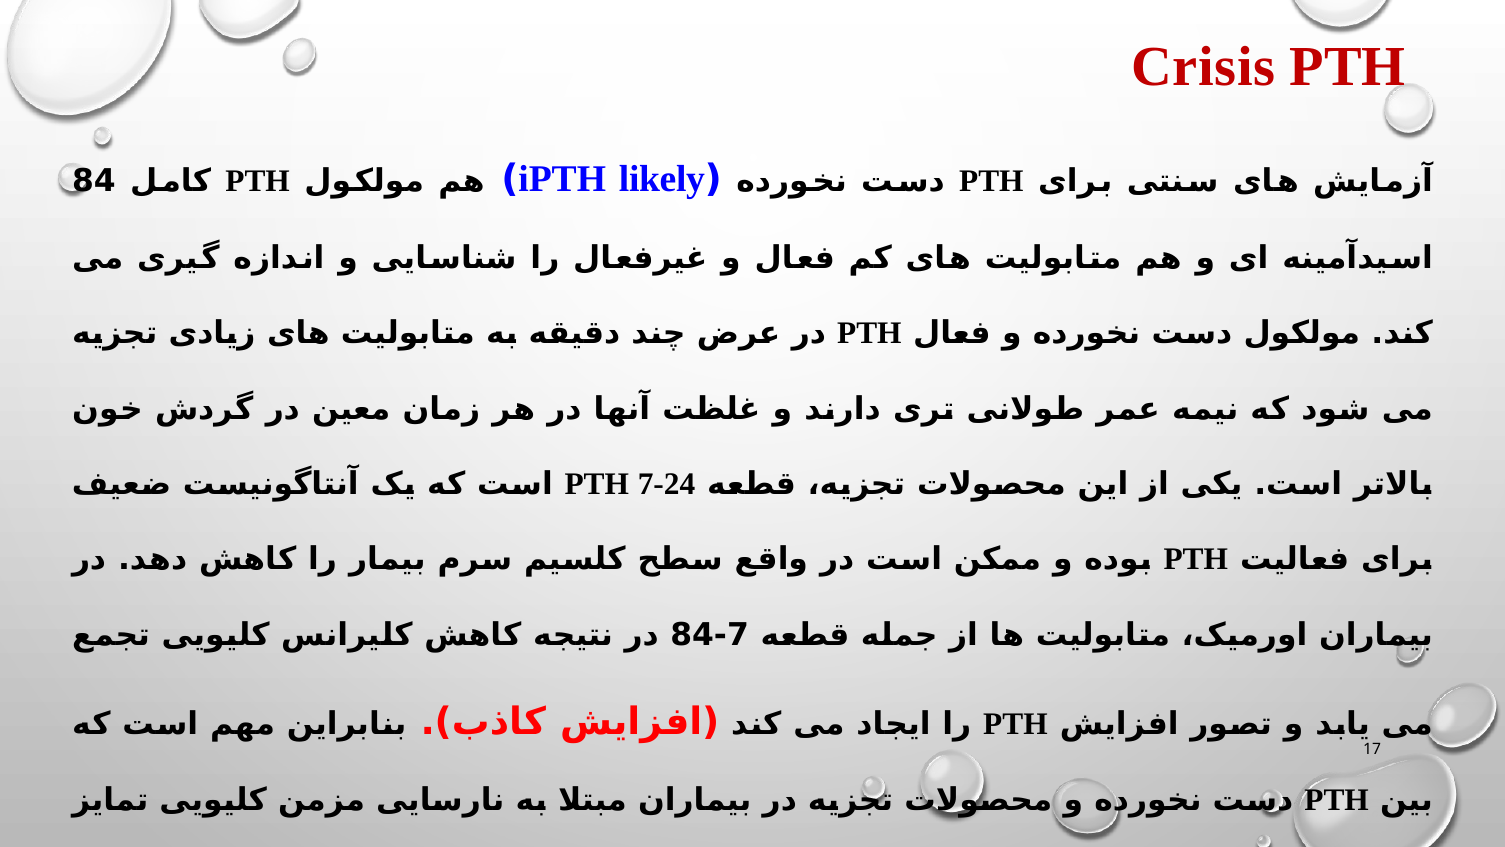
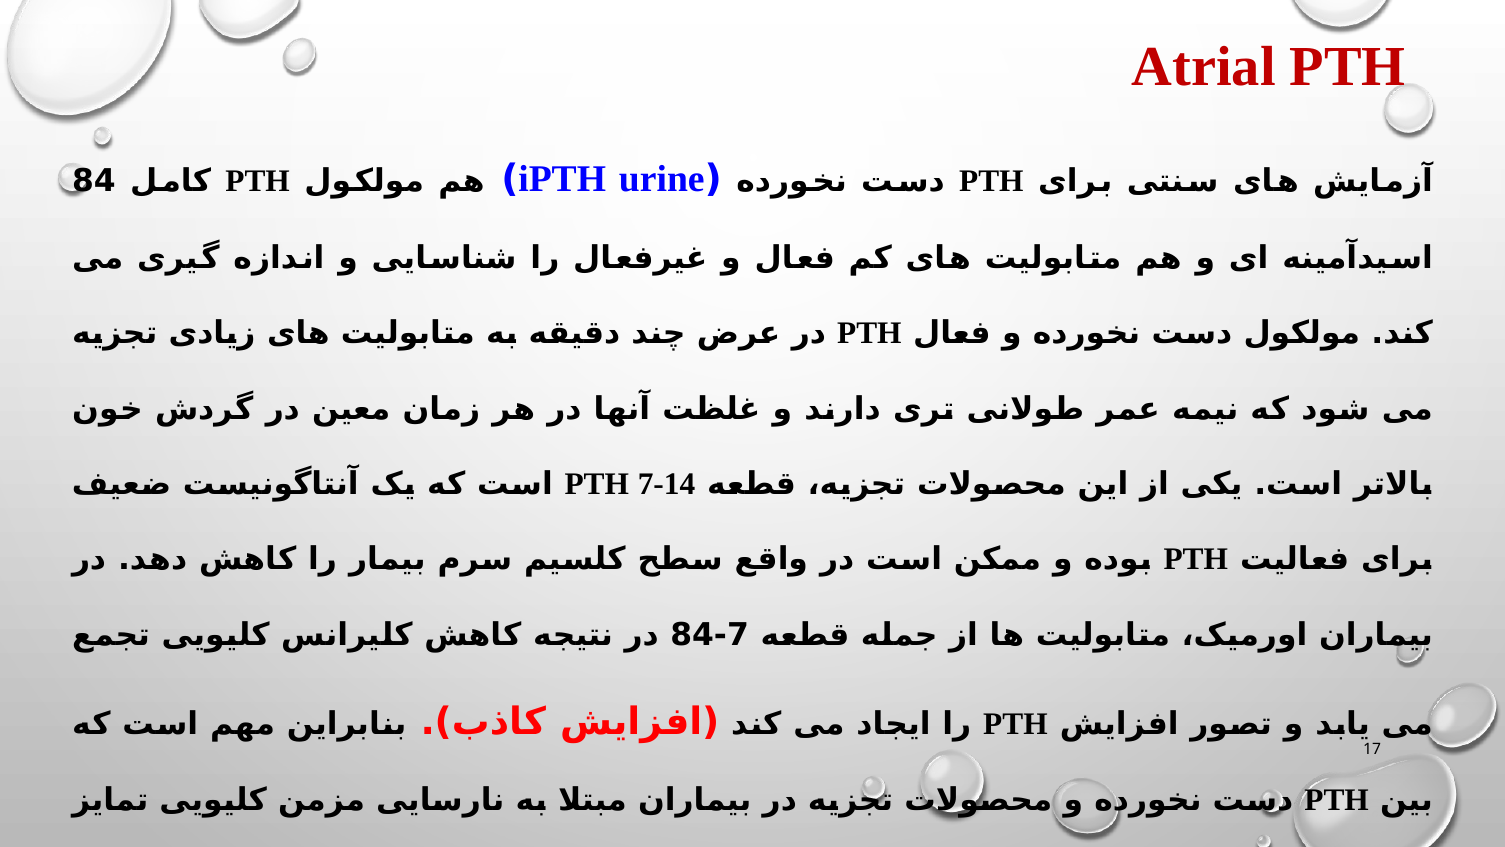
Crisis: Crisis -> Atrial
likely: likely -> urine
7-24: 7-24 -> 7-14
